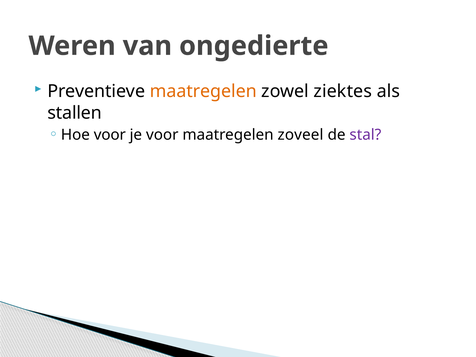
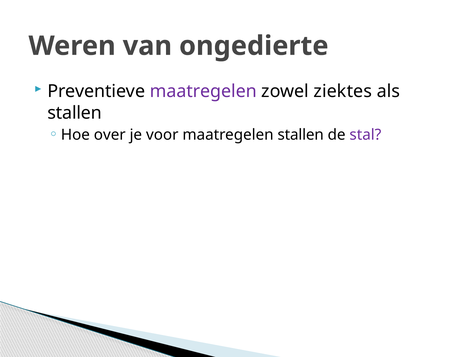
maatregelen at (203, 91) colour: orange -> purple
Hoe voor: voor -> over
maatregelen zoveel: zoveel -> stallen
